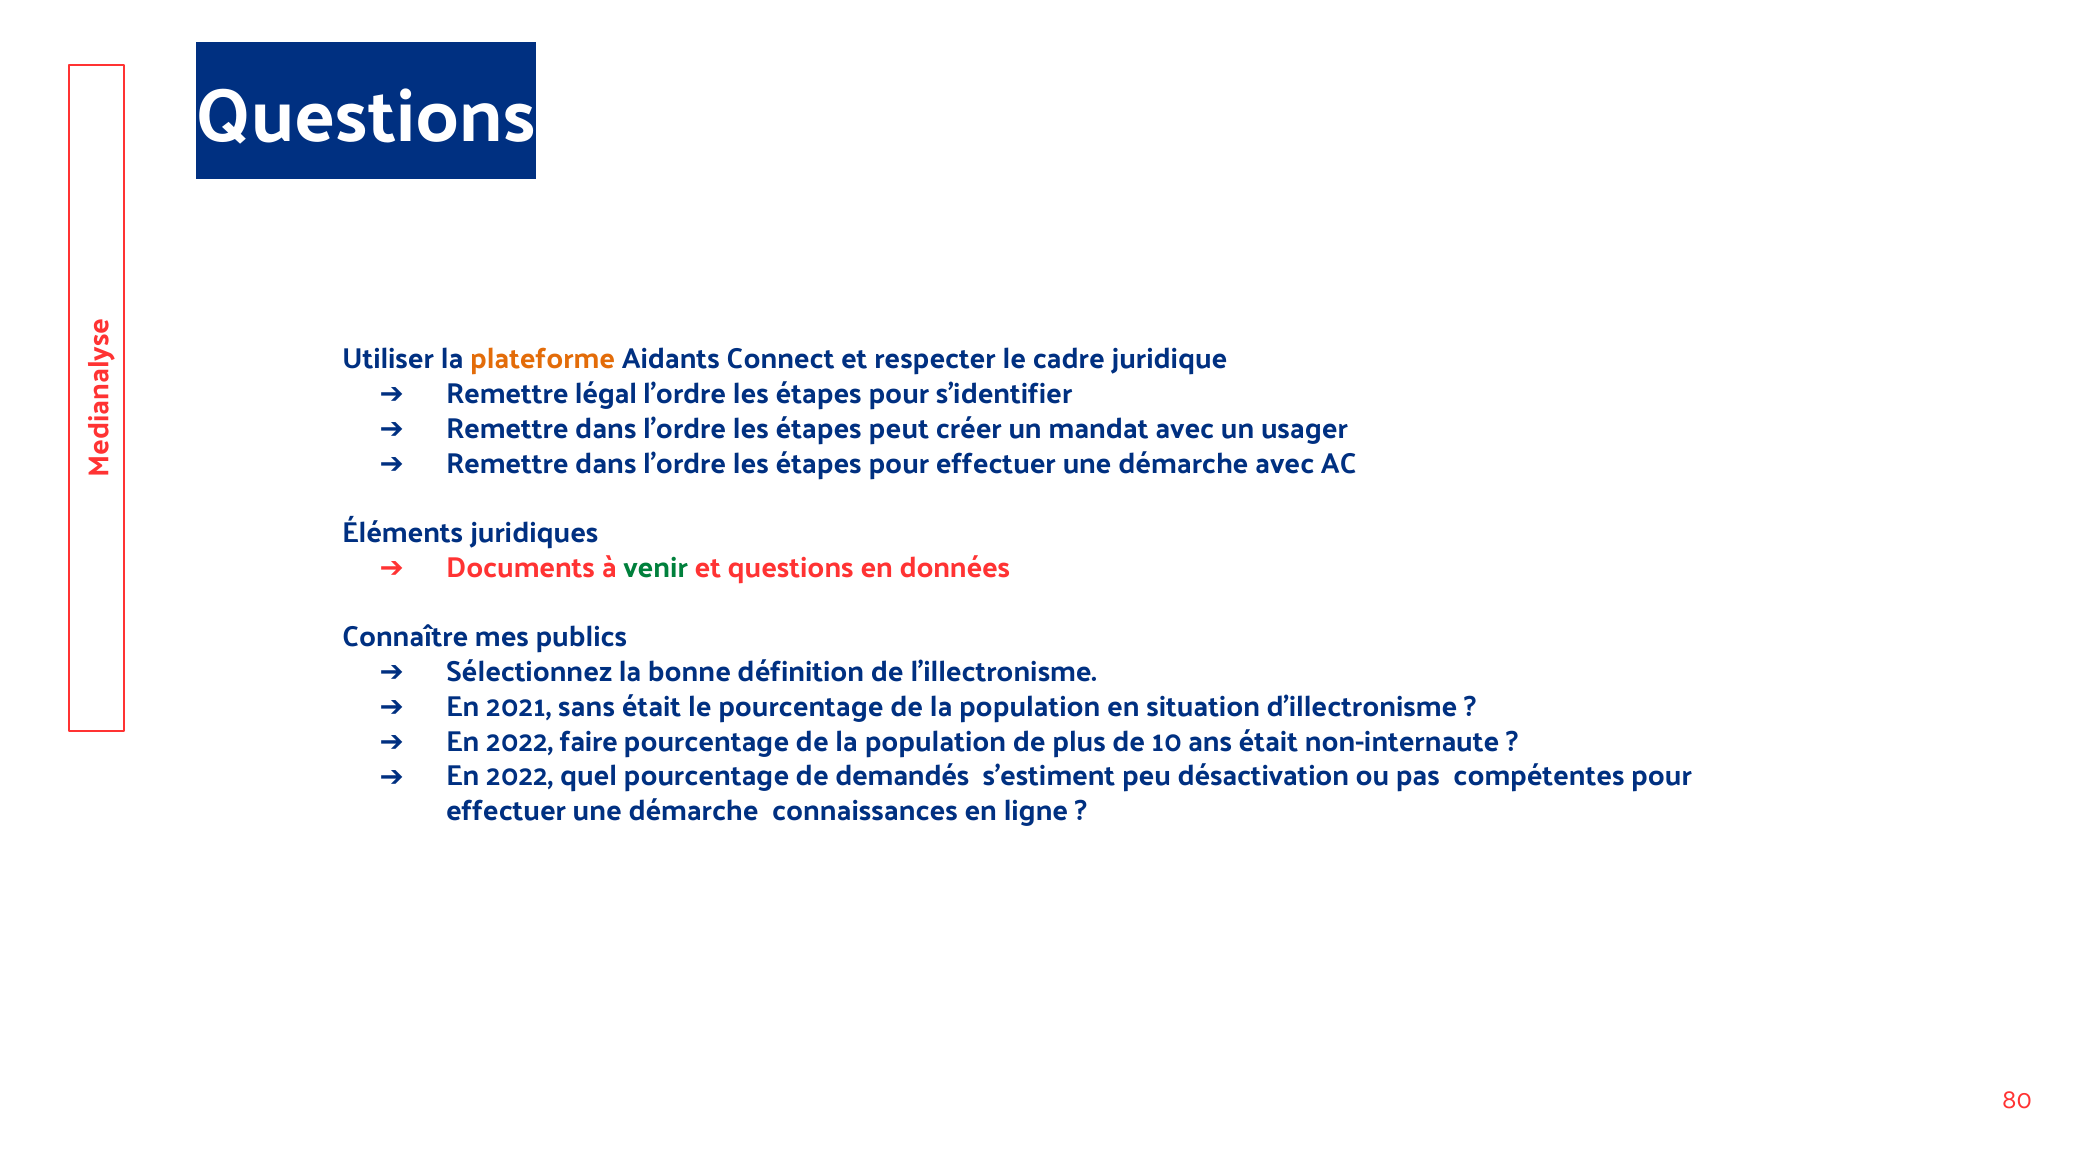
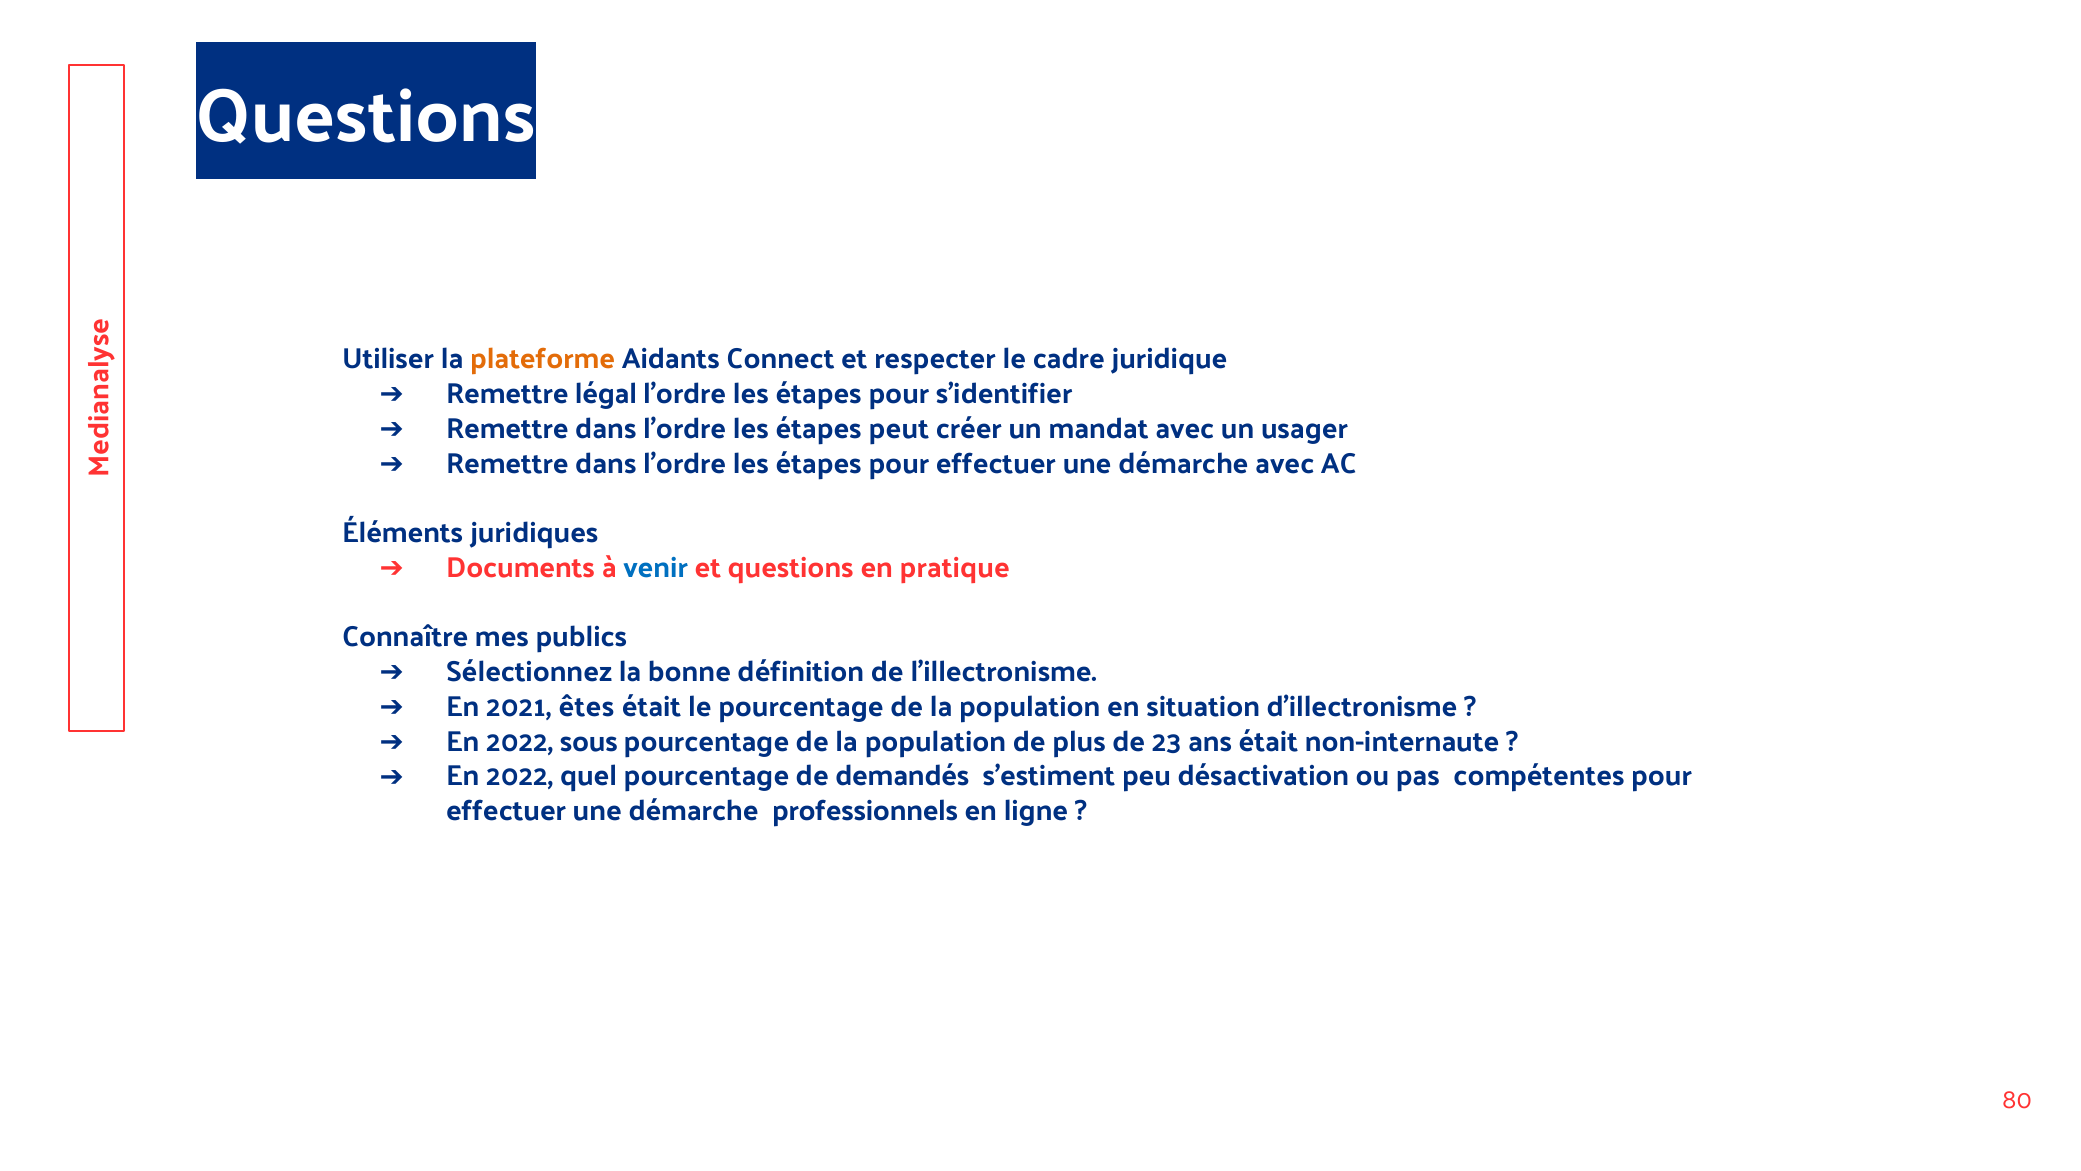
venir colour: green -> blue
données: données -> pratique
sans: sans -> êtes
faire: faire -> sous
10: 10 -> 23
connaissances: connaissances -> professionnels
